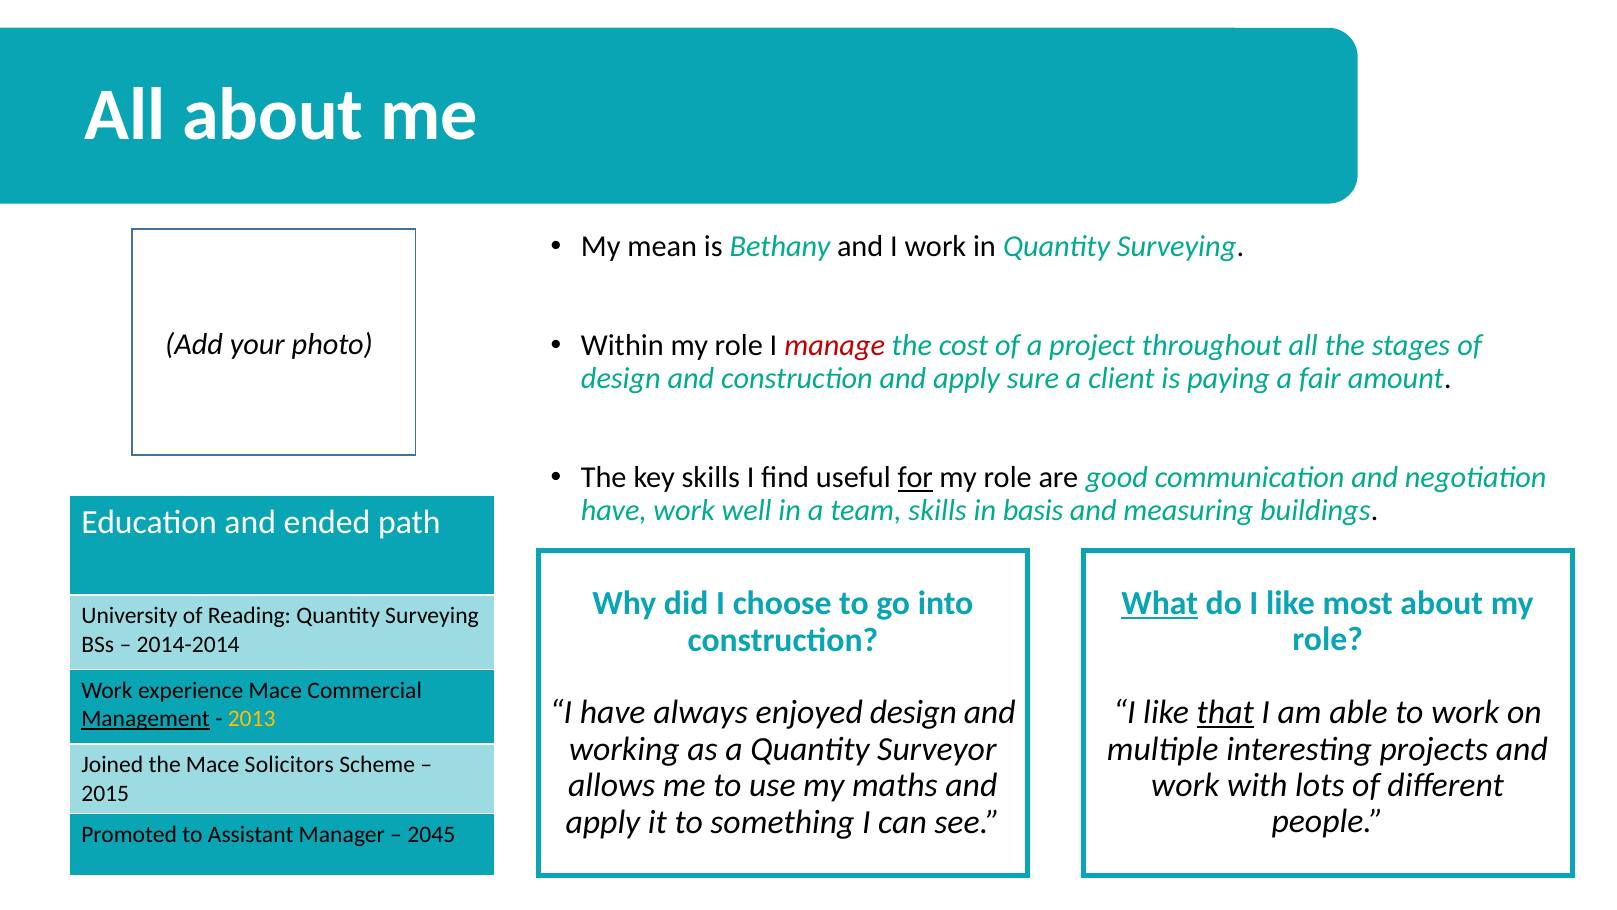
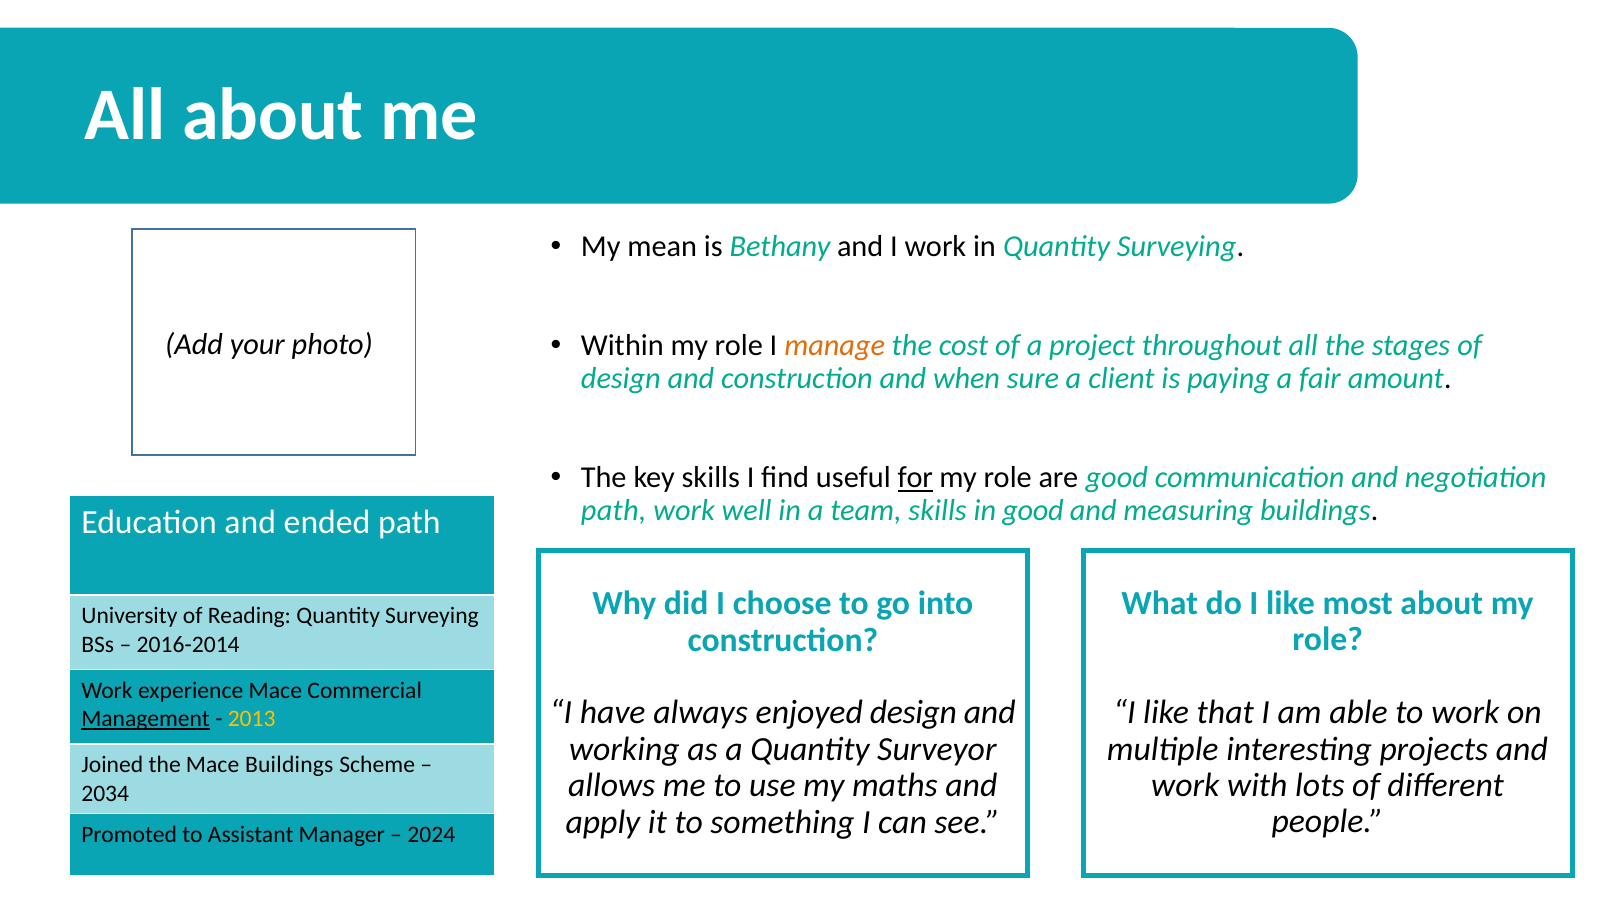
manage colour: red -> orange
construction and apply: apply -> when
have at (614, 510): have -> path
in basis: basis -> good
What underline: present -> none
2014-2014: 2014-2014 -> 2016-2014
that underline: present -> none
Mace Solicitors: Solicitors -> Buildings
2015: 2015 -> 2034
2045: 2045 -> 2024
